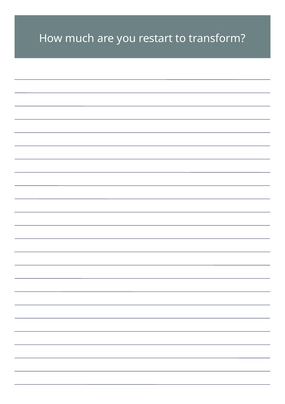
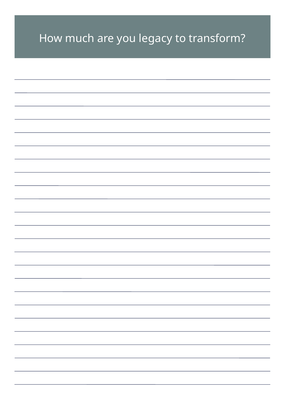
restart: restart -> legacy
